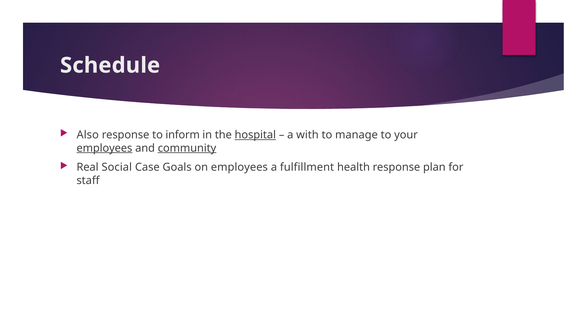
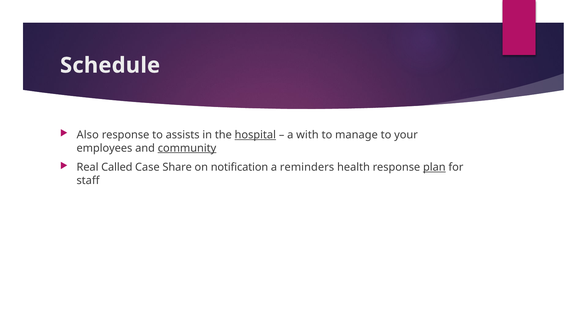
inform: inform -> assists
employees at (104, 148) underline: present -> none
Social: Social -> Called
Goals: Goals -> Share
on employees: employees -> notification
fulfillment: fulfillment -> reminders
plan underline: none -> present
